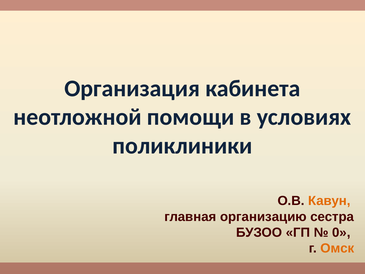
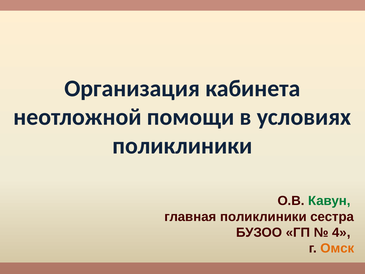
Кавун colour: orange -> green
главная организацию: организацию -> поликлиники
0: 0 -> 4
